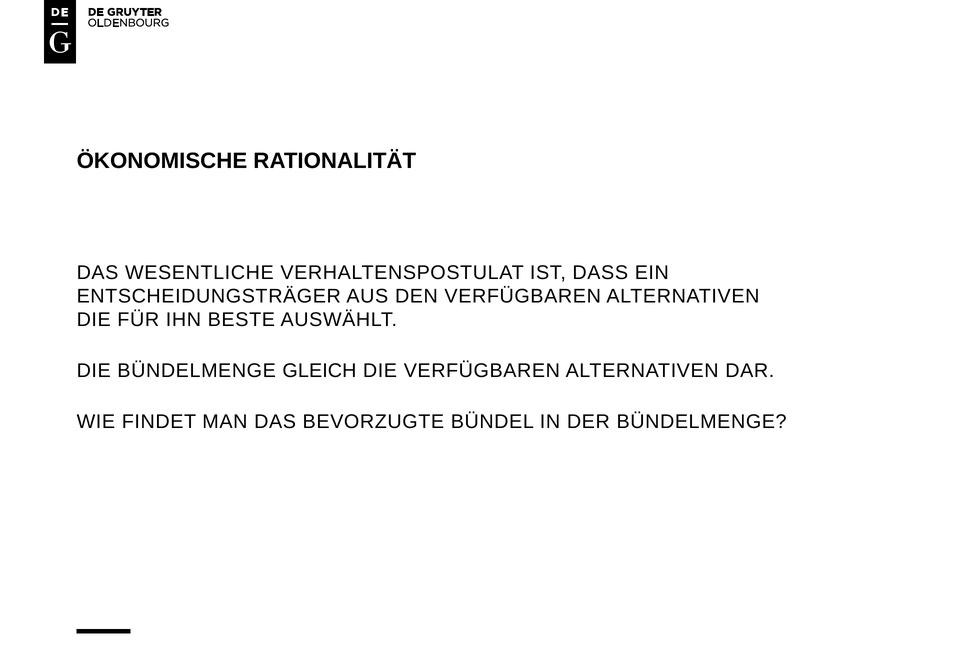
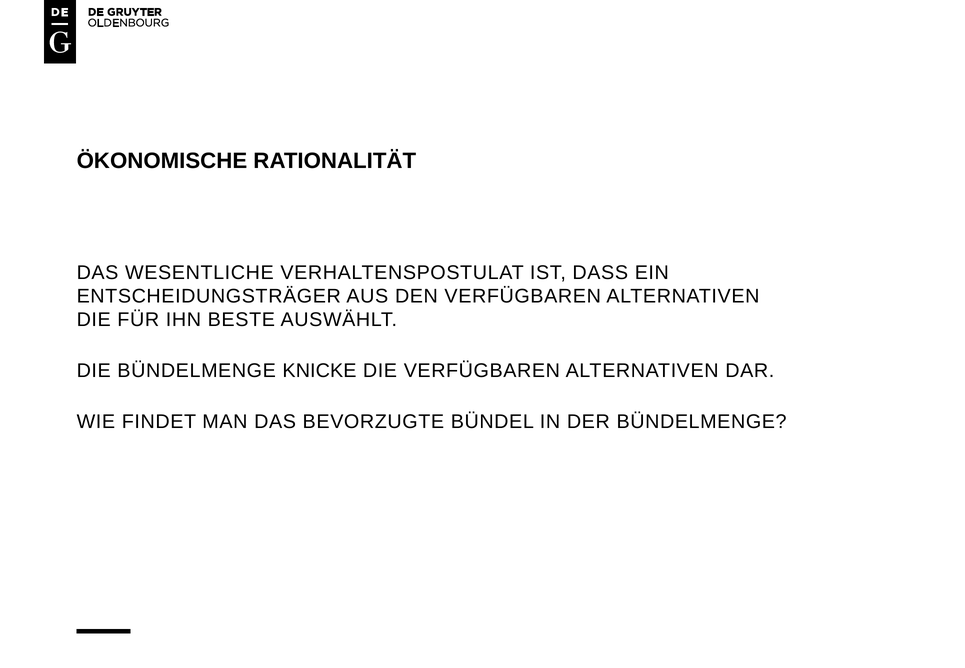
GLEICH: GLEICH -> KNICKE
